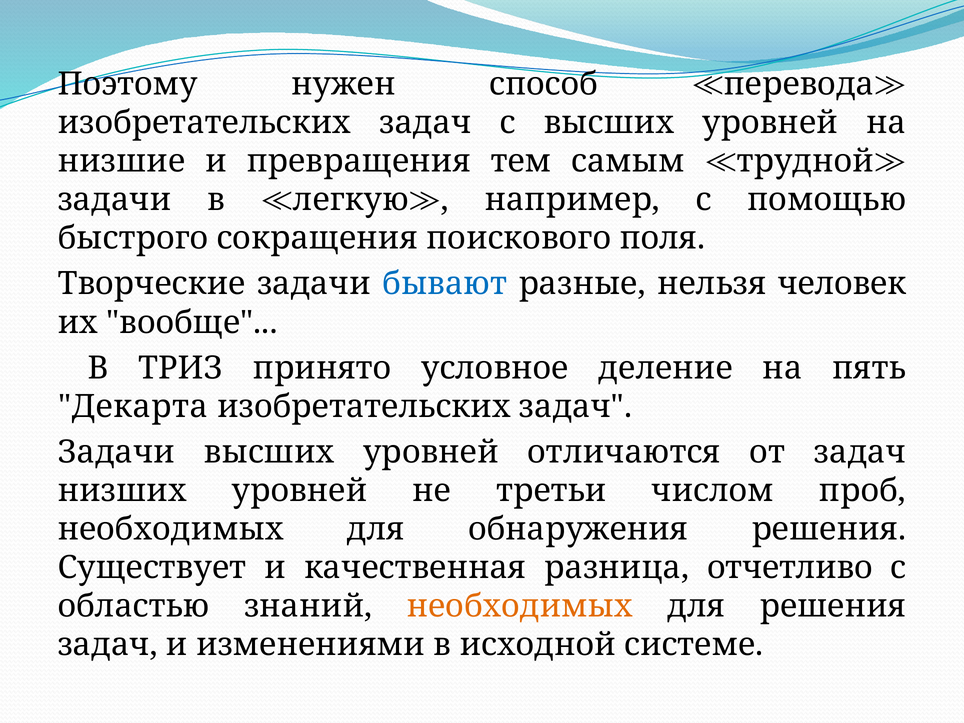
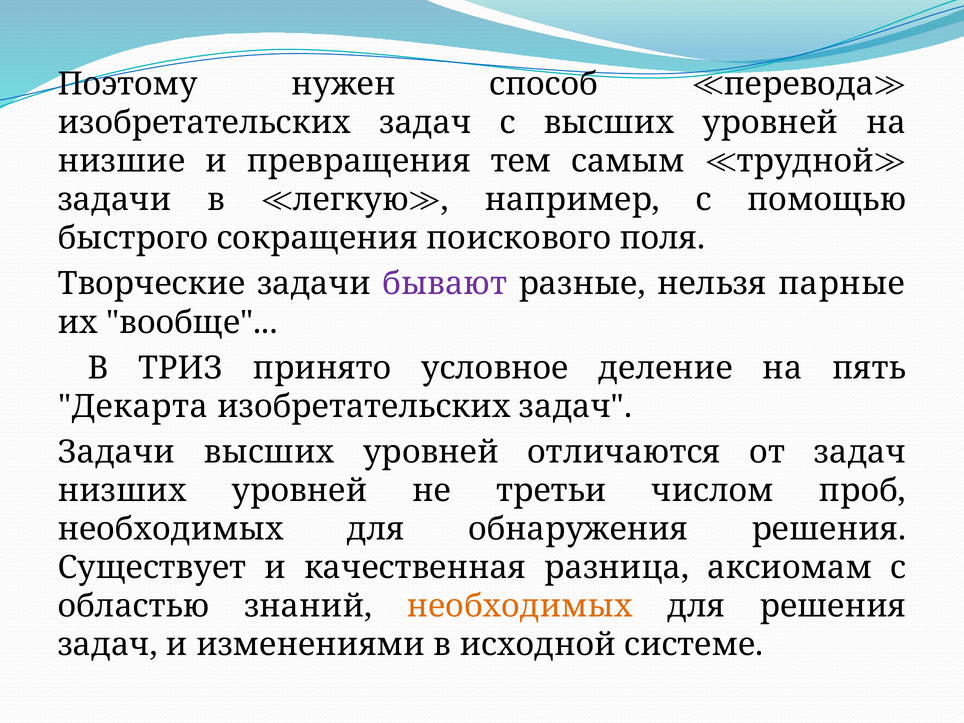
бывают colour: blue -> purple
человек: человек -> парные
отчетливо: отчетливо -> аксиомам
